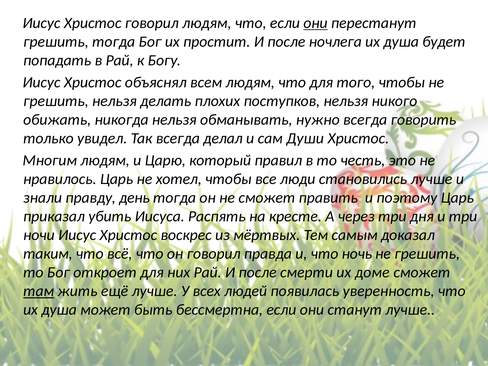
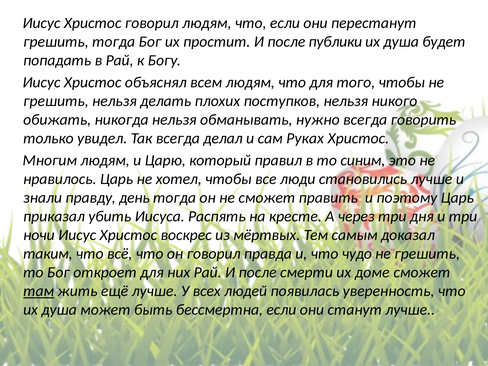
они at (315, 23) underline: present -> none
ночлега: ночлега -> публики
Души: Души -> Руках
честь: честь -> синим
ночь: ночь -> чудо
